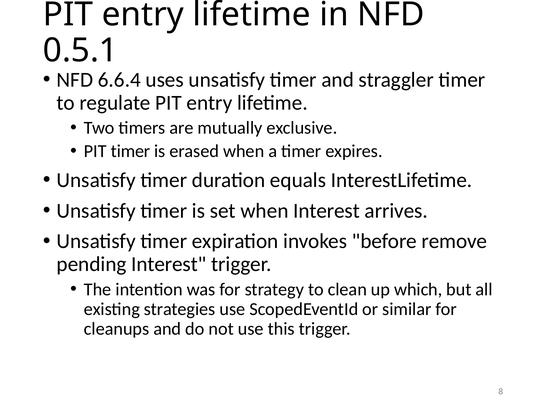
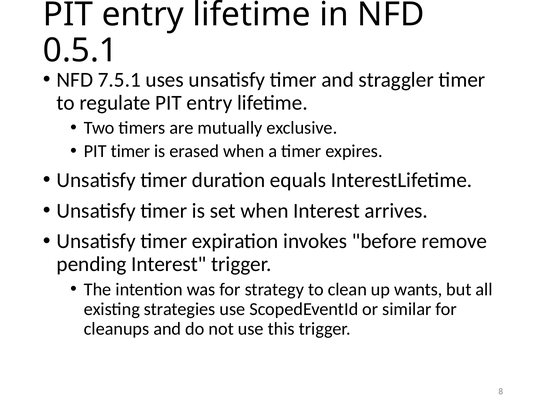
6.6.4: 6.6.4 -> 7.5.1
which: which -> wants
